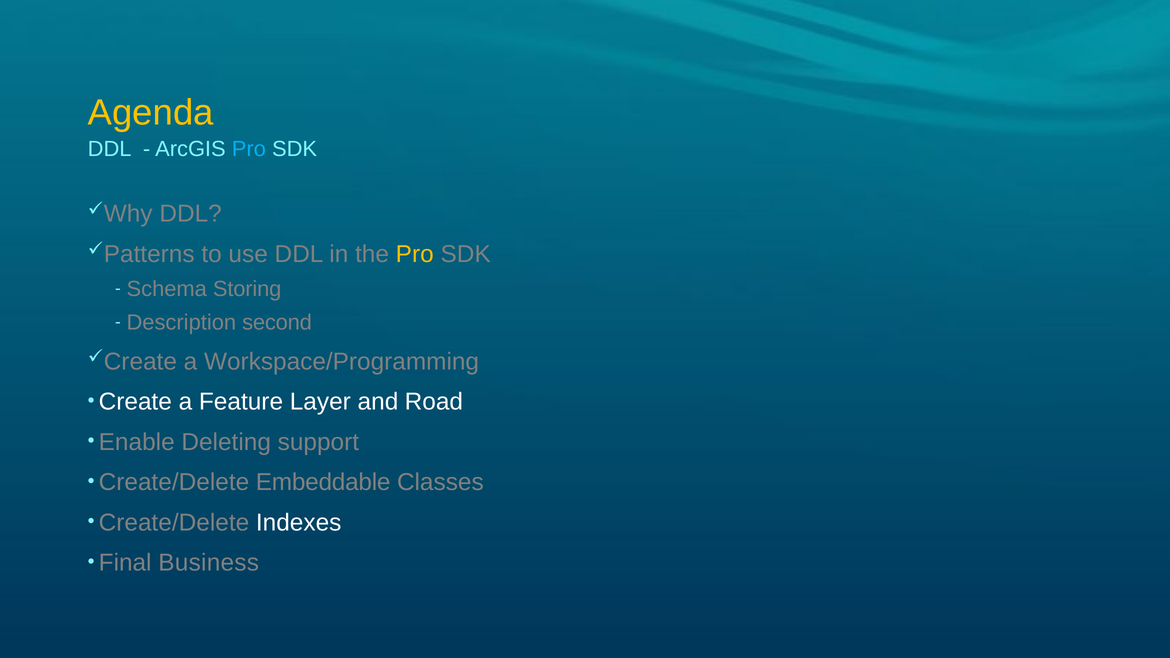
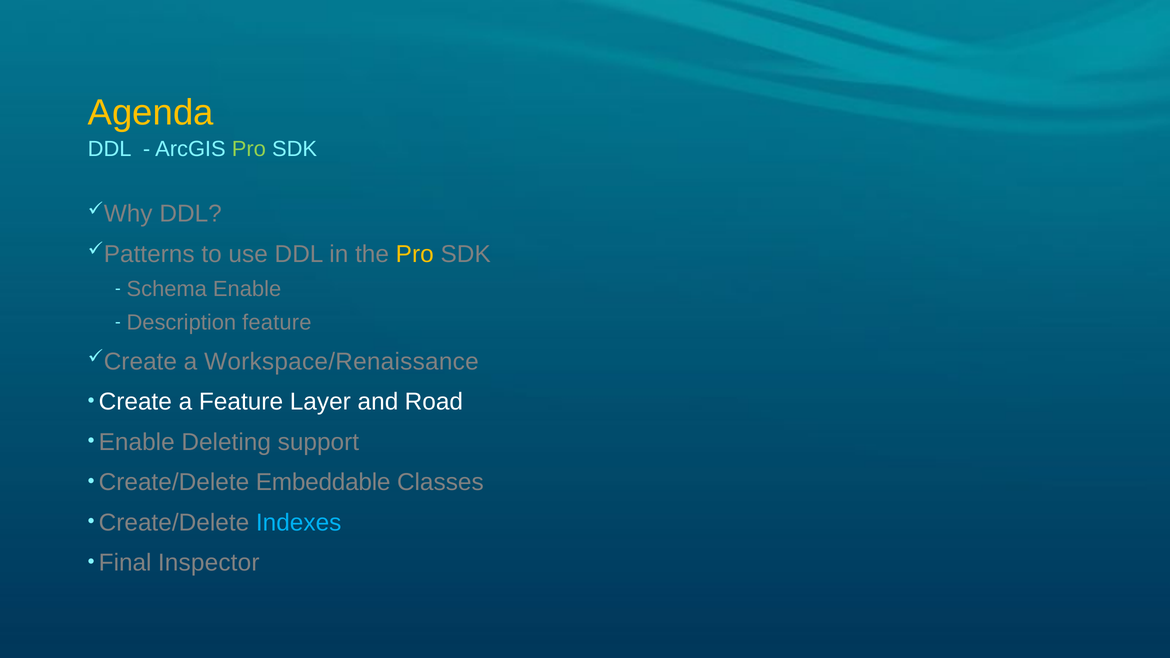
Pro at (249, 149) colour: light blue -> light green
Schema Storing: Storing -> Enable
Description second: second -> feature
Workspace/Programming: Workspace/Programming -> Workspace/Renaissance
Indexes colour: white -> light blue
Business: Business -> Inspector
